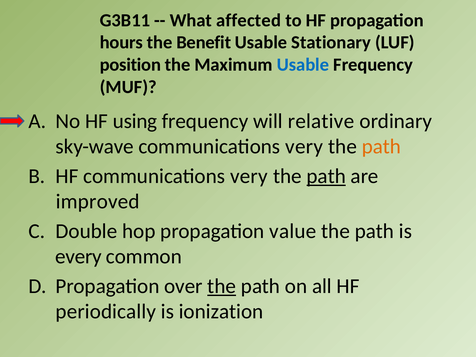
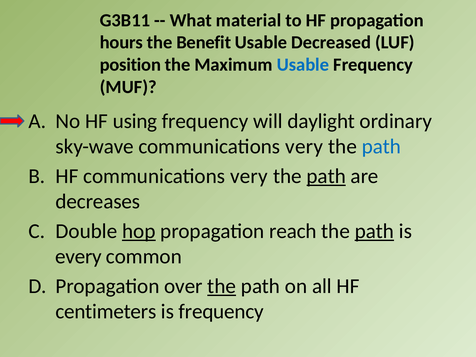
affected: affected -> material
Stationary: Stationary -> Decreased
relative: relative -> daylight
path at (381, 147) colour: orange -> blue
improved: improved -> decreases
hop underline: none -> present
value: value -> reach
path at (374, 231) underline: none -> present
periodically: periodically -> centimeters
is ionization: ionization -> frequency
